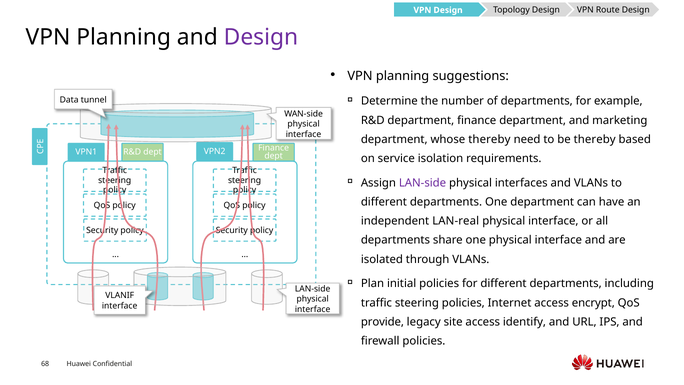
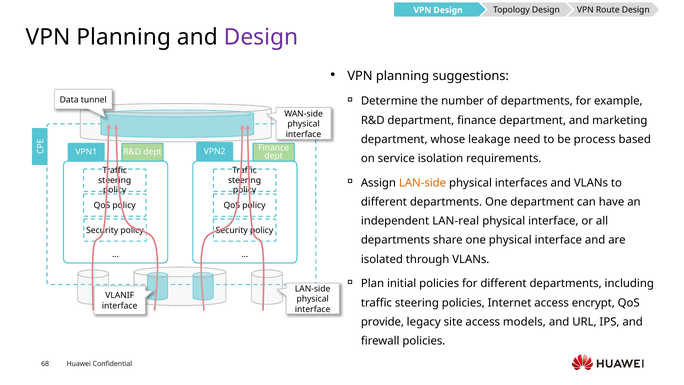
whose thereby: thereby -> leakage
be thereby: thereby -> process
LAN-side at (423, 183) colour: purple -> orange
identify: identify -> models
